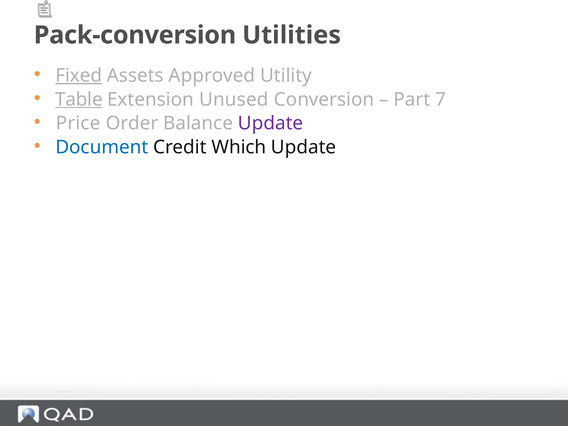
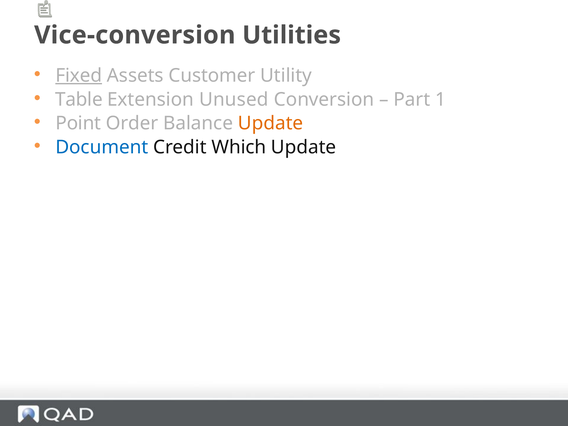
Pack-conversion: Pack-conversion -> Vice-conversion
Approved: Approved -> Customer
Table underline: present -> none
7: 7 -> 1
Price: Price -> Point
Update at (271, 123) colour: purple -> orange
